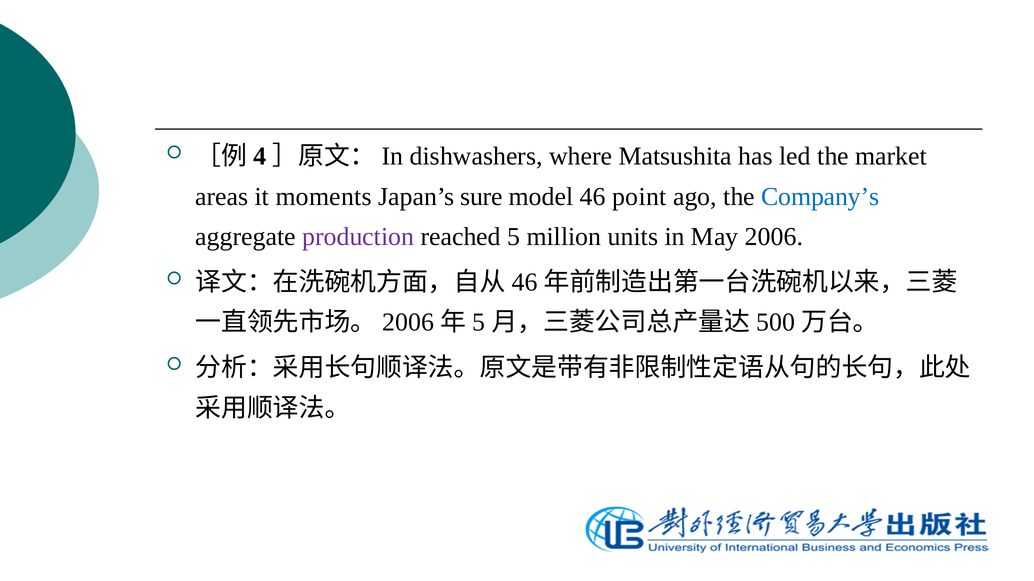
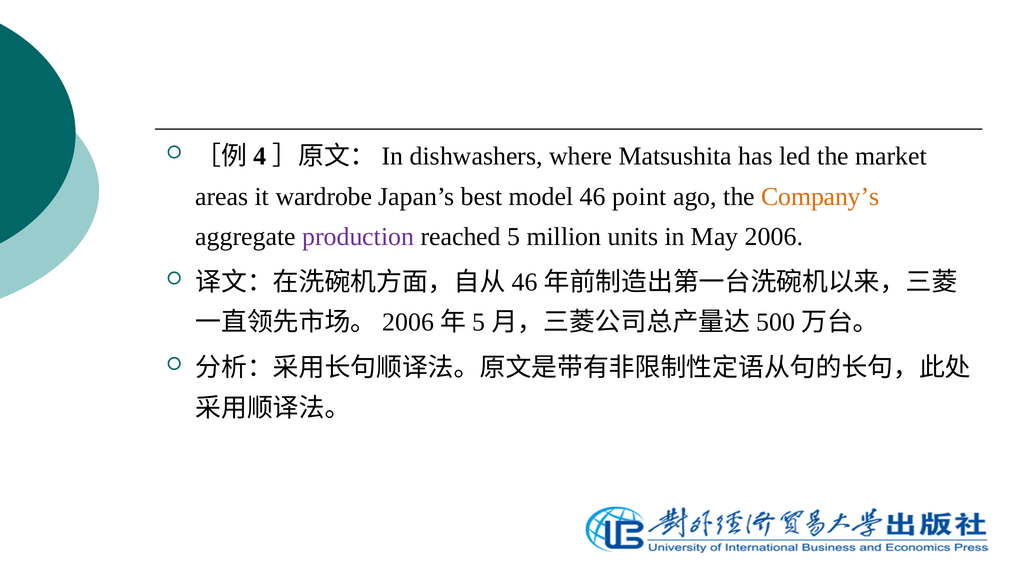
moments: moments -> wardrobe
sure: sure -> best
Company’s colour: blue -> orange
